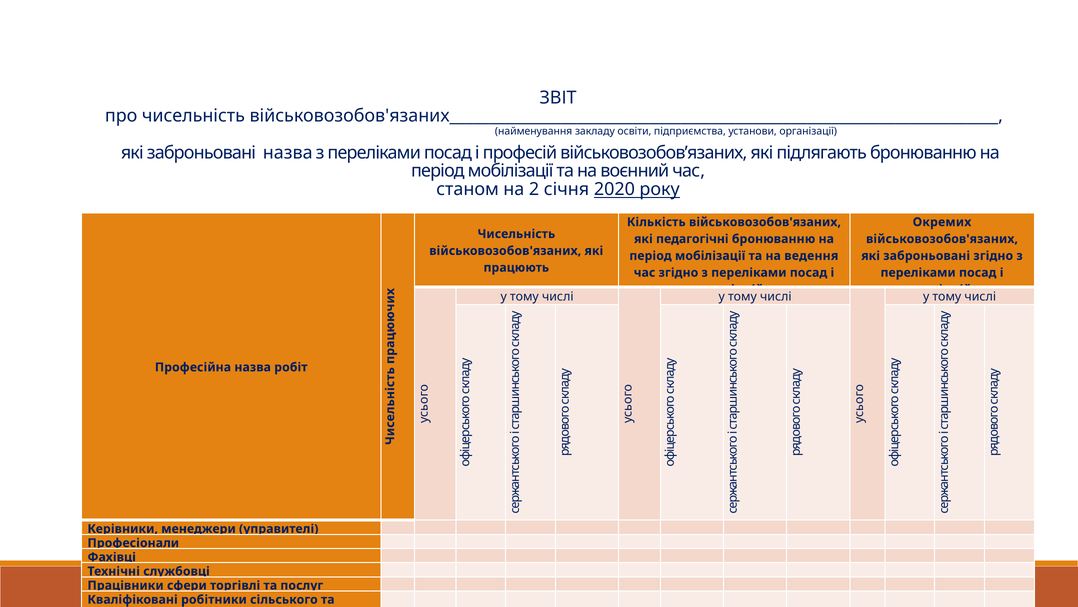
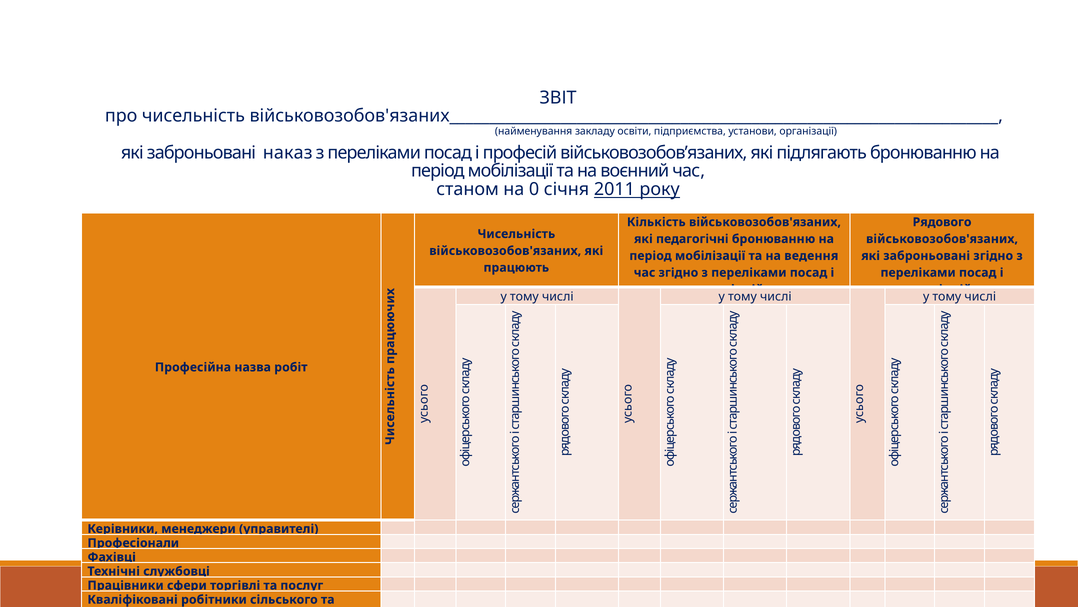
заброньовані назва: назва -> наказ
2: 2 -> 0
2020: 2020 -> 2011
Окремих: Окремих -> Рядового
